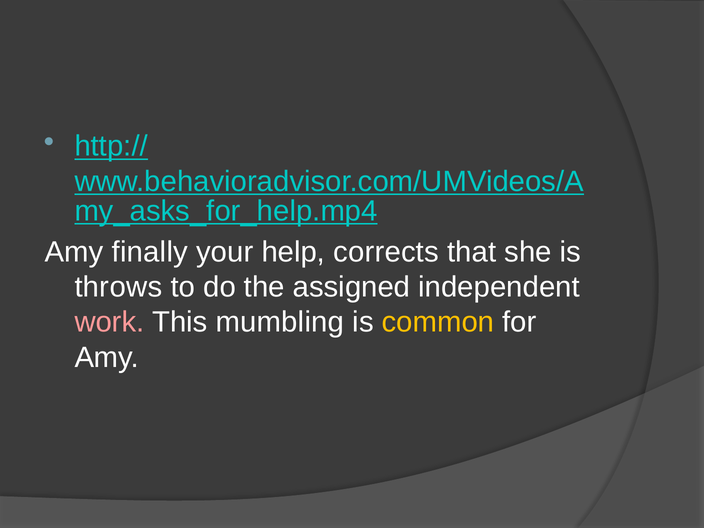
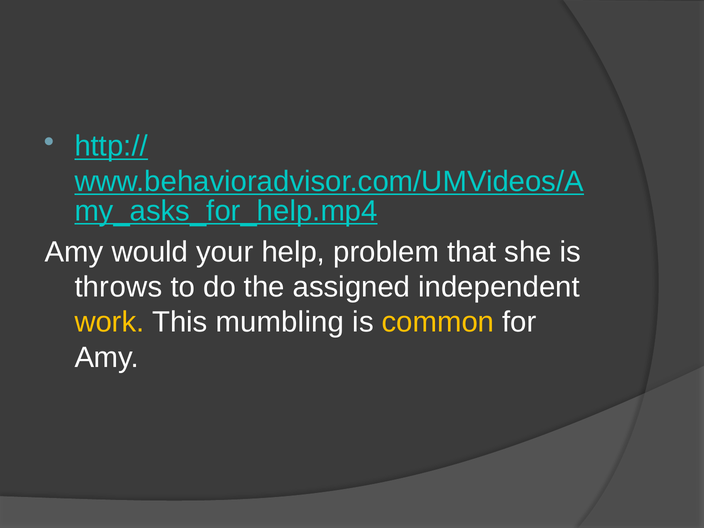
finally: finally -> would
corrects: corrects -> problem
work colour: pink -> yellow
